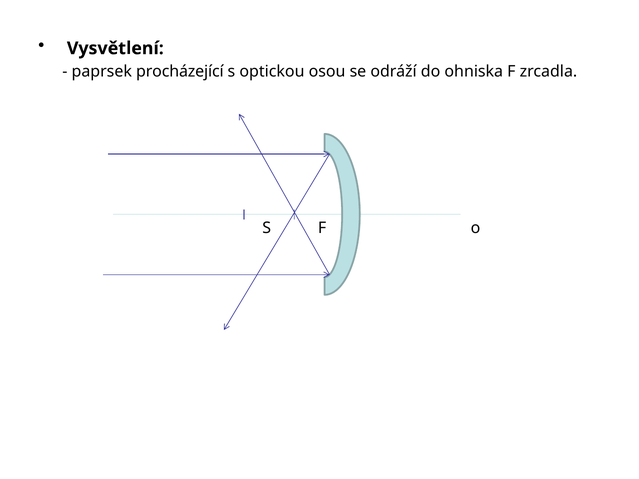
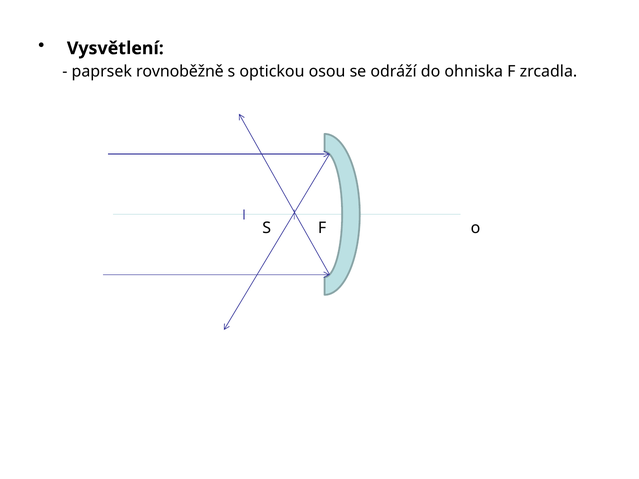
procházející: procházející -> rovnoběžně
